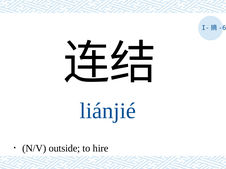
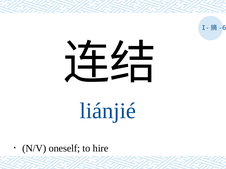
outside: outside -> oneself
